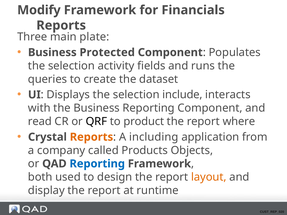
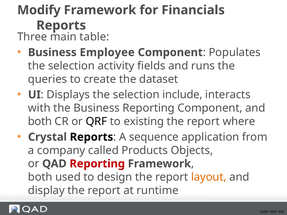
plate: plate -> table
Protected: Protected -> Employee
read at (40, 122): read -> both
product: product -> existing
Reports at (91, 137) colour: orange -> black
including: including -> sequence
Reporting at (97, 164) colour: blue -> red
